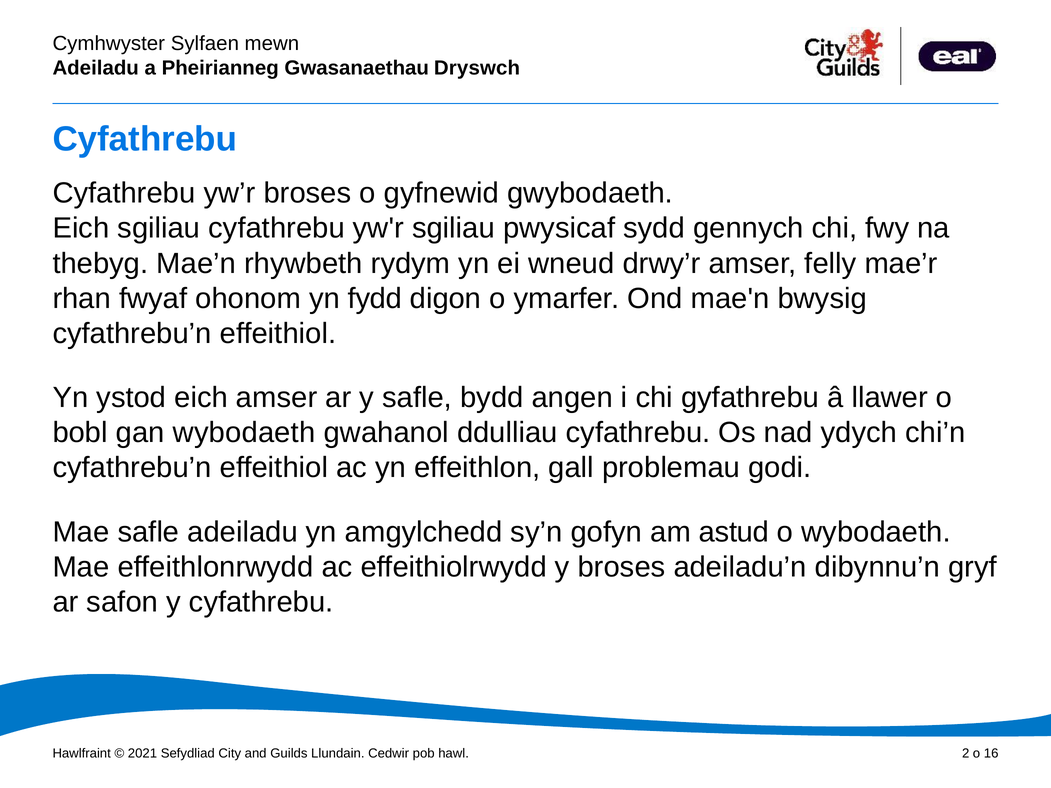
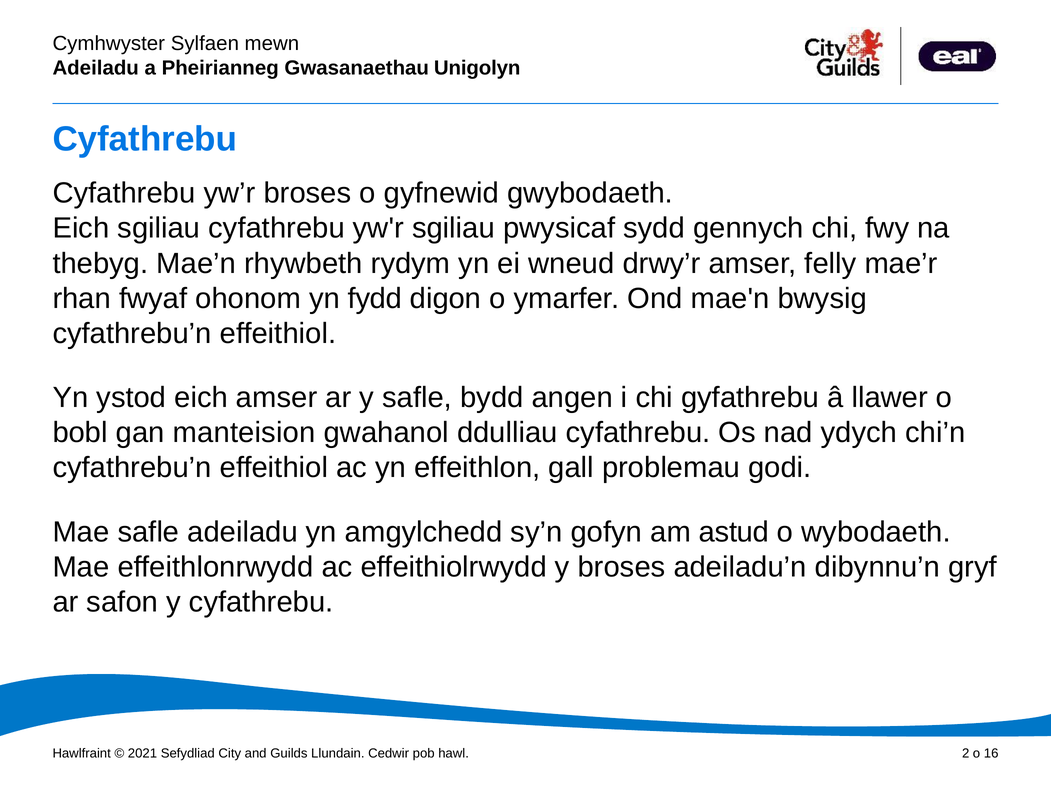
Dryswch: Dryswch -> Unigolyn
gan wybodaeth: wybodaeth -> manteision
